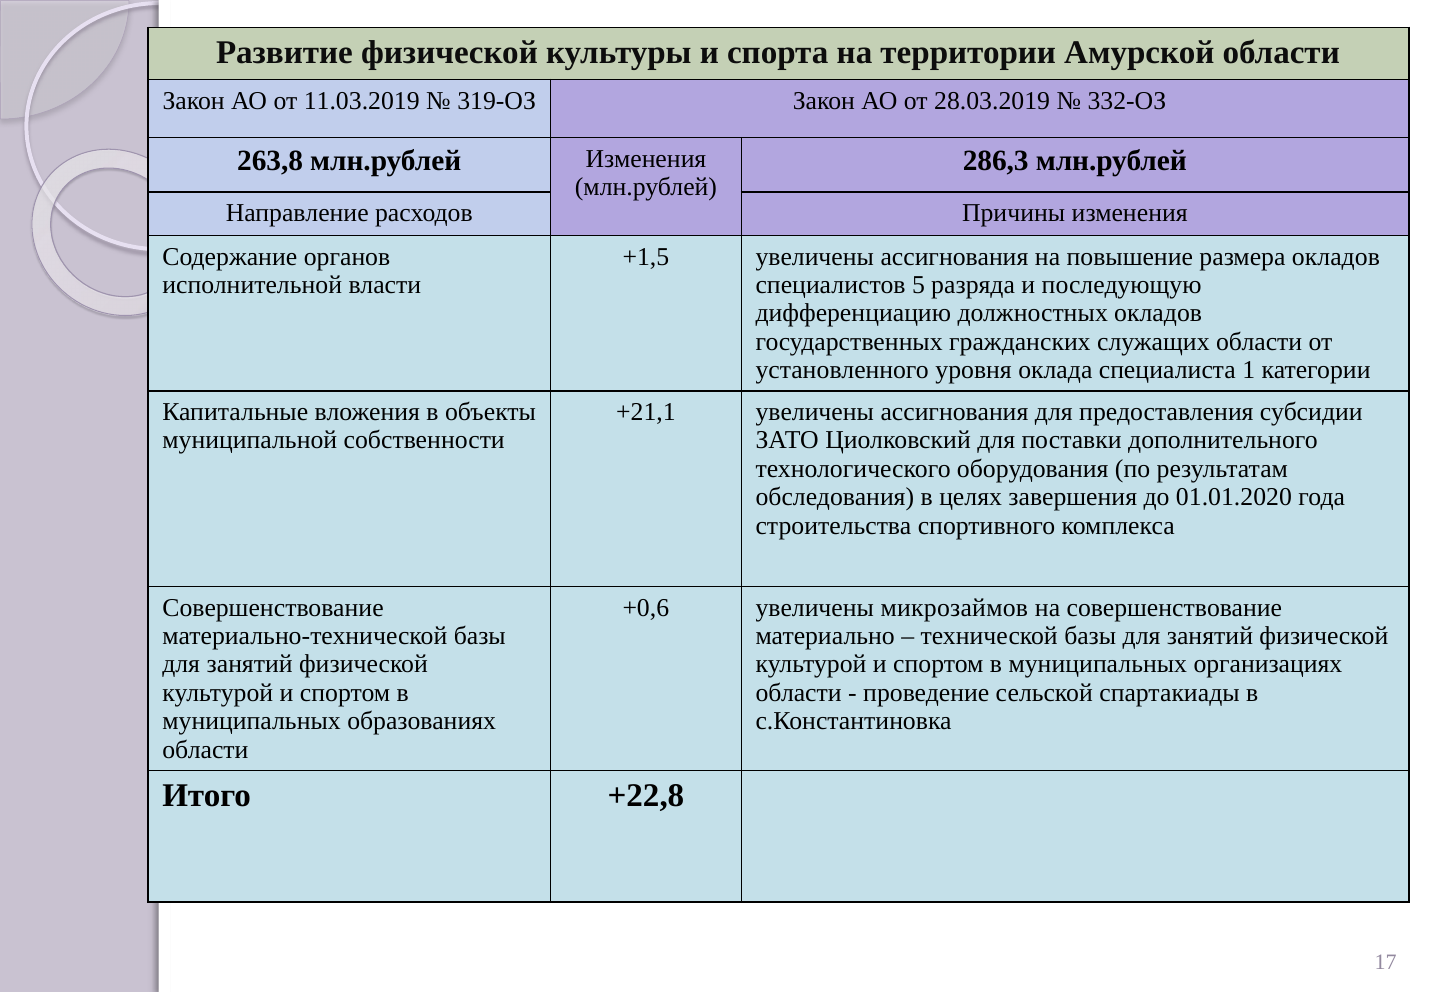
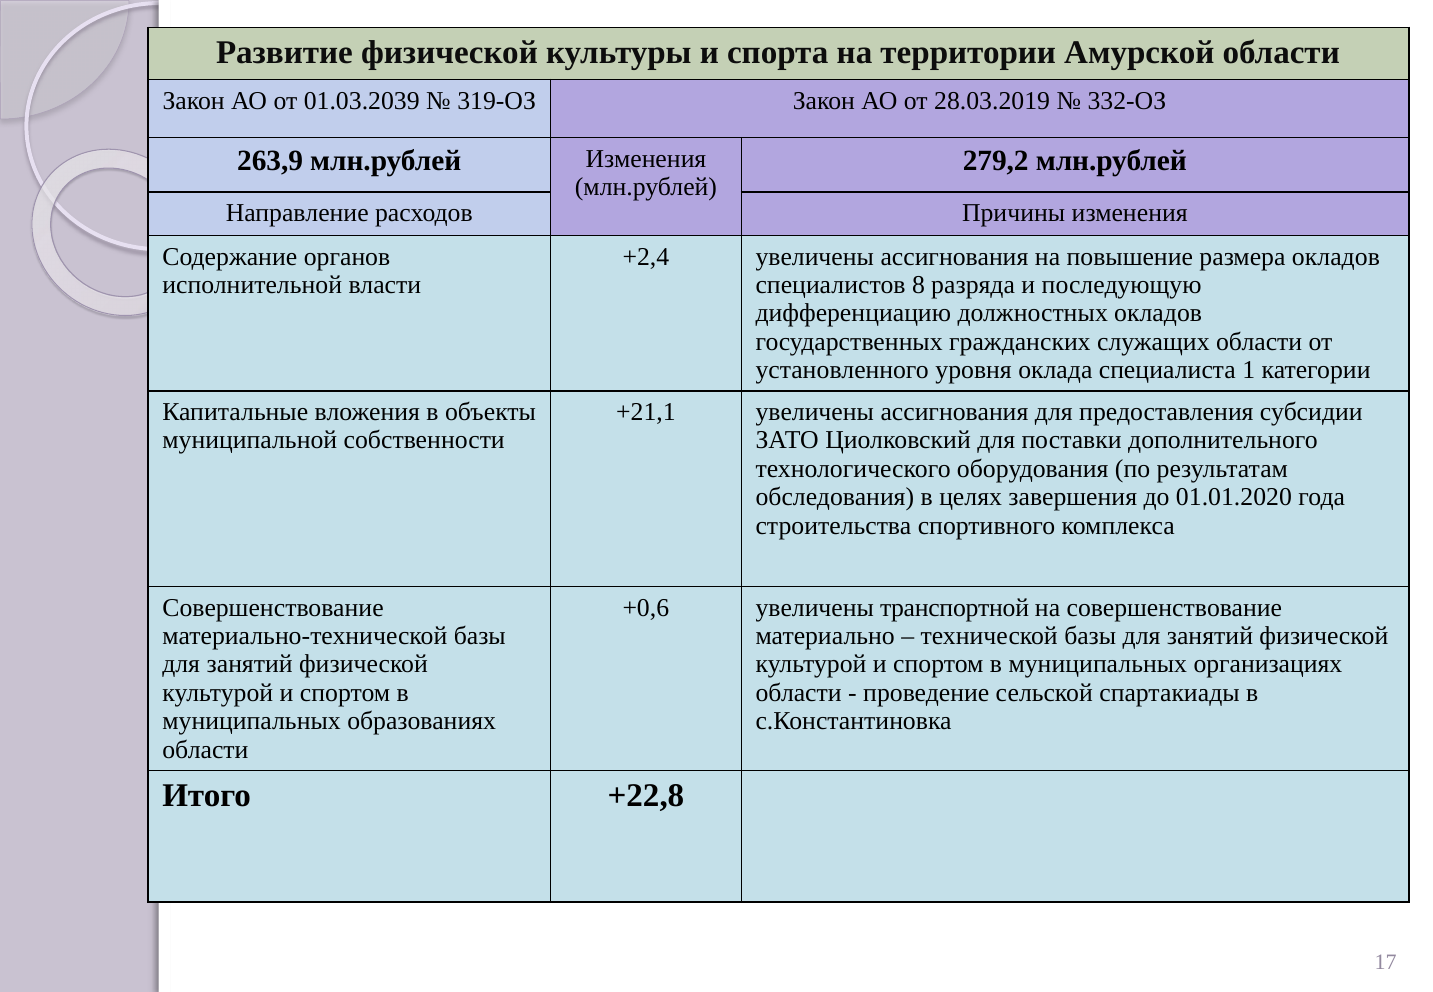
11.03.2019: 11.03.2019 -> 01.03.2039
263,8: 263,8 -> 263,9
286,3: 286,3 -> 279,2
+1,5: +1,5 -> +2,4
5: 5 -> 8
микрозаймов: микрозаймов -> транспортной
